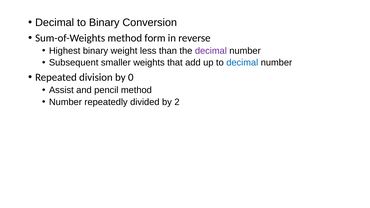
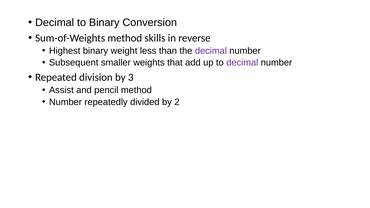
form: form -> skills
decimal at (242, 63) colour: blue -> purple
0: 0 -> 3
